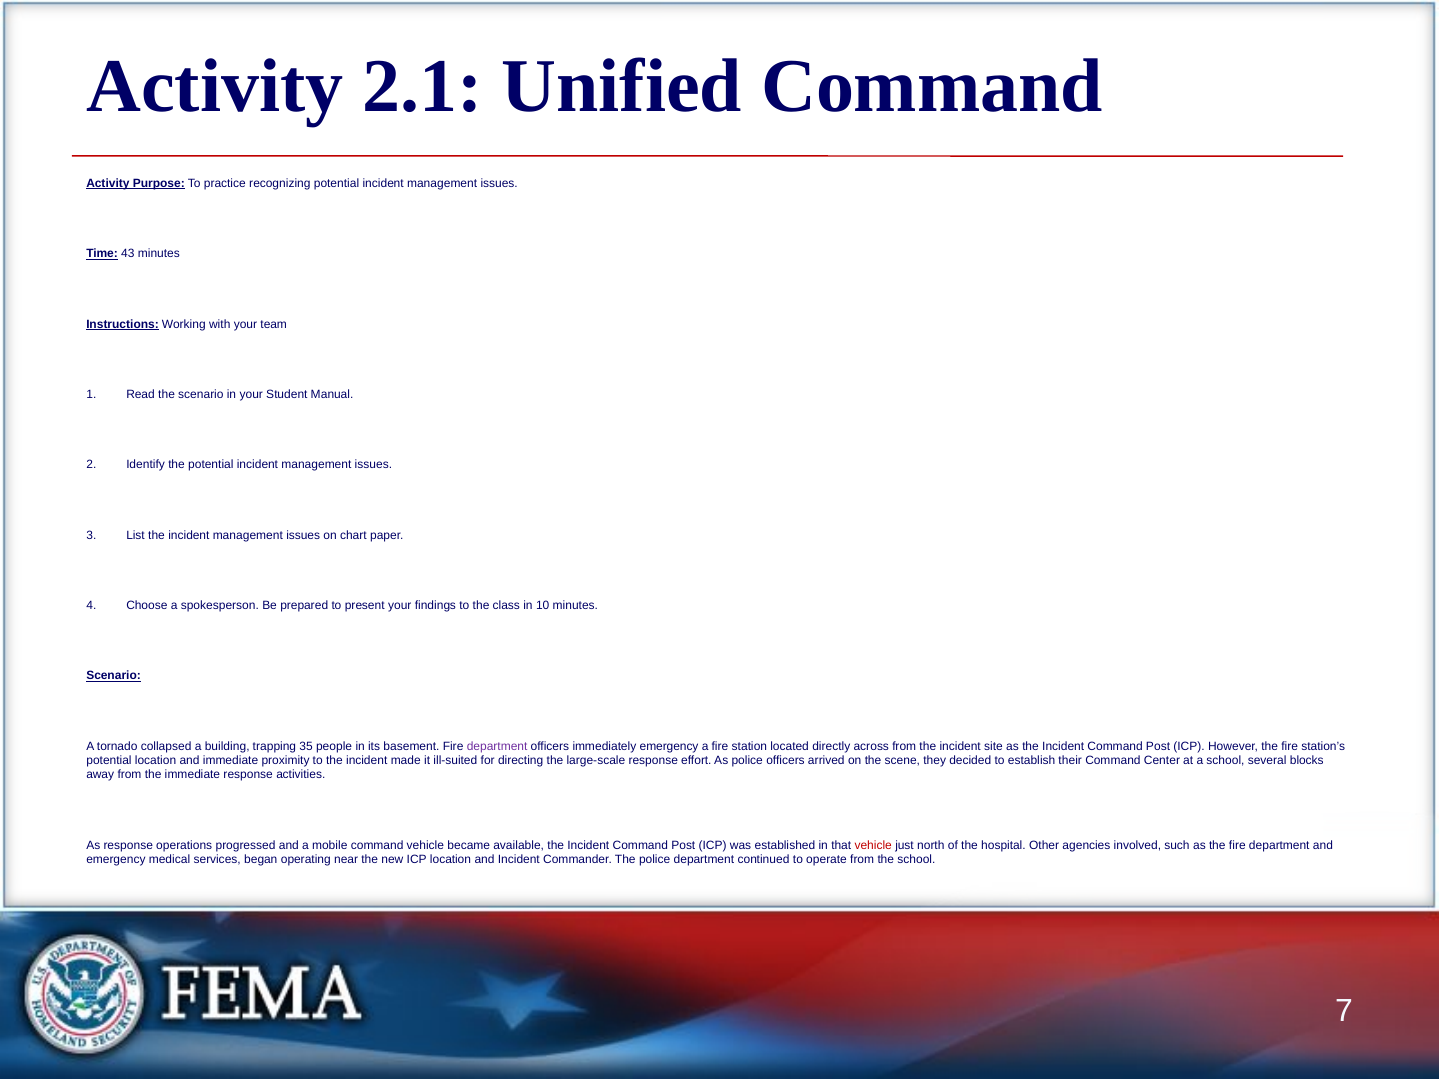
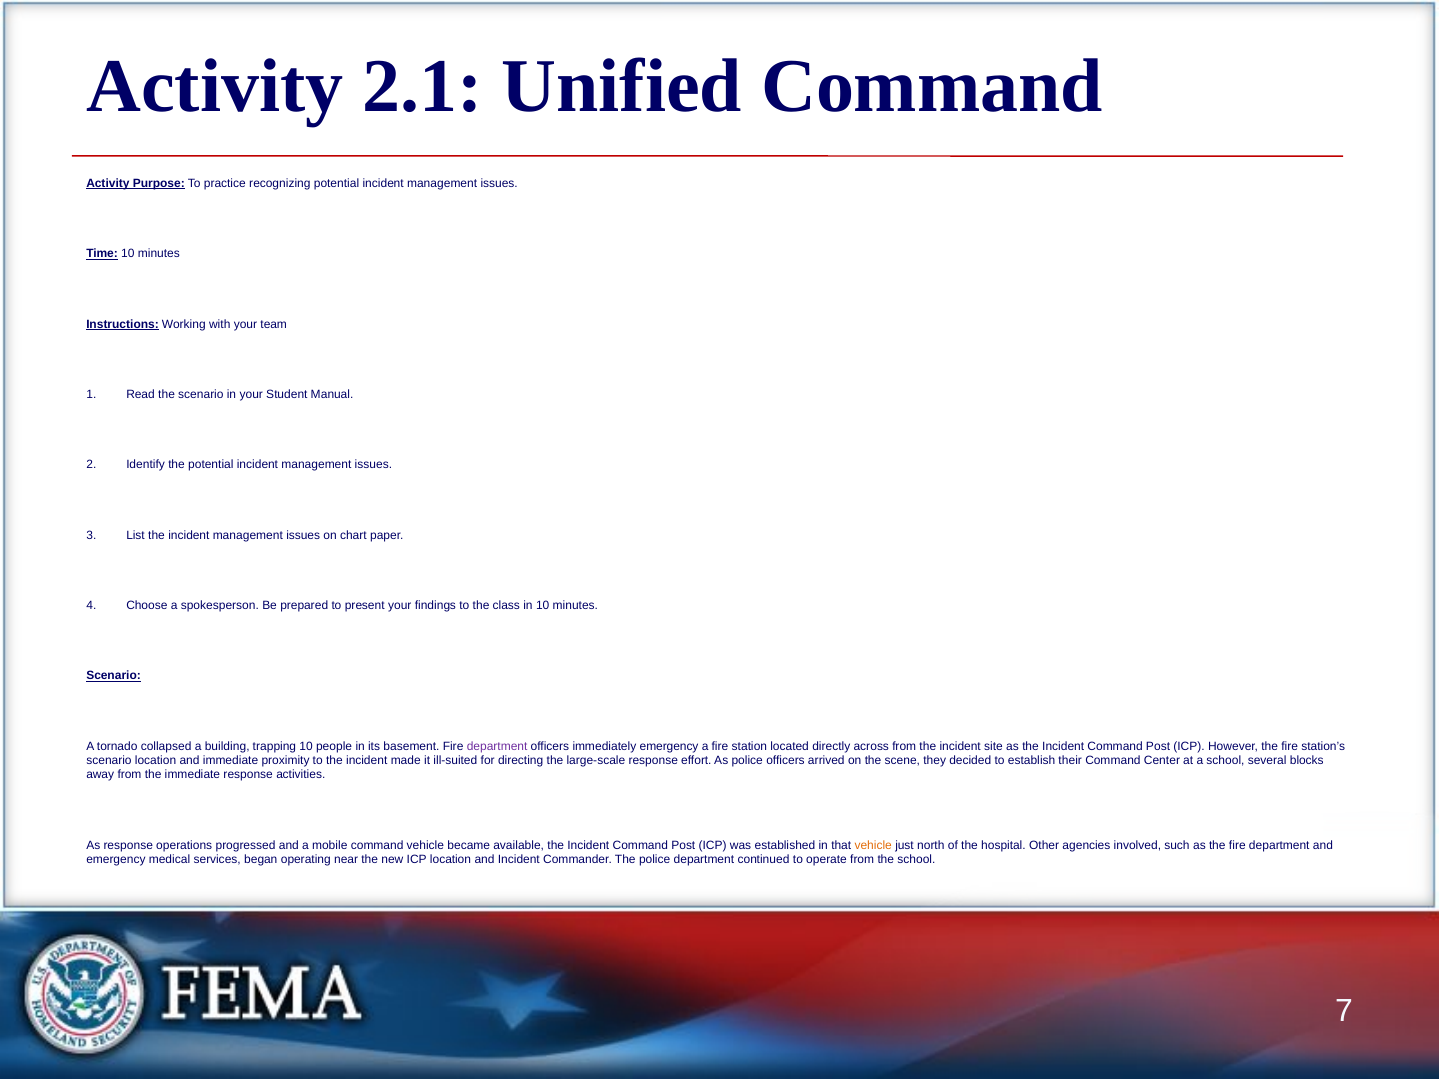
Time 43: 43 -> 10
trapping 35: 35 -> 10
potential at (109, 761): potential -> scenario
vehicle at (873, 845) colour: red -> orange
